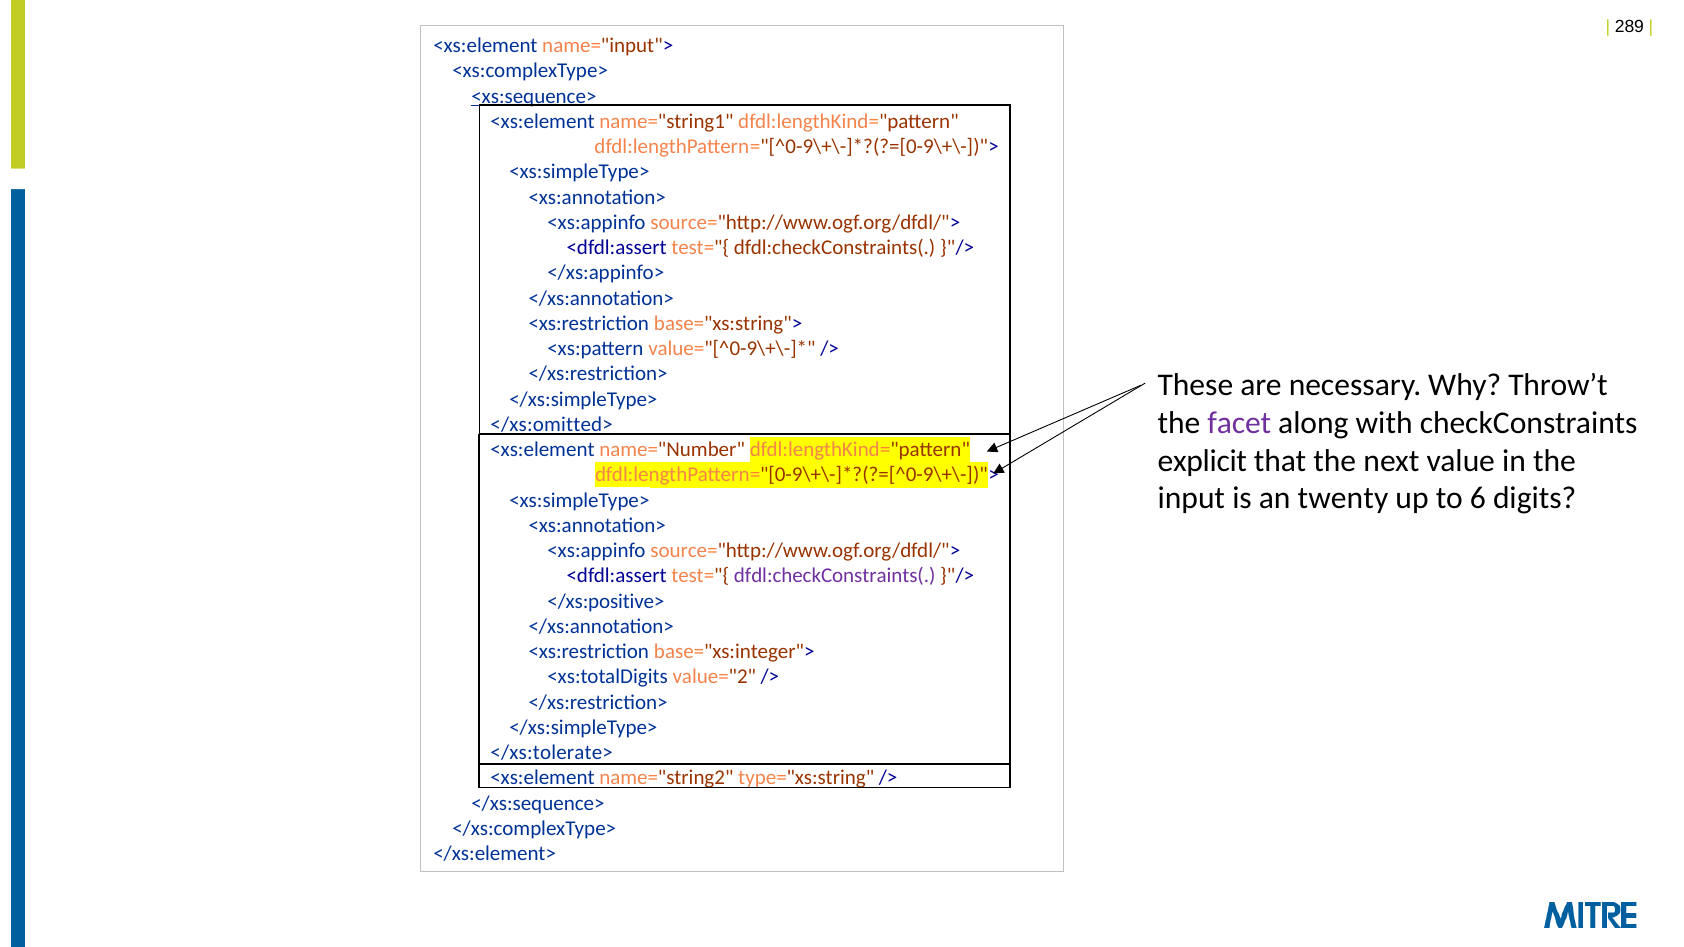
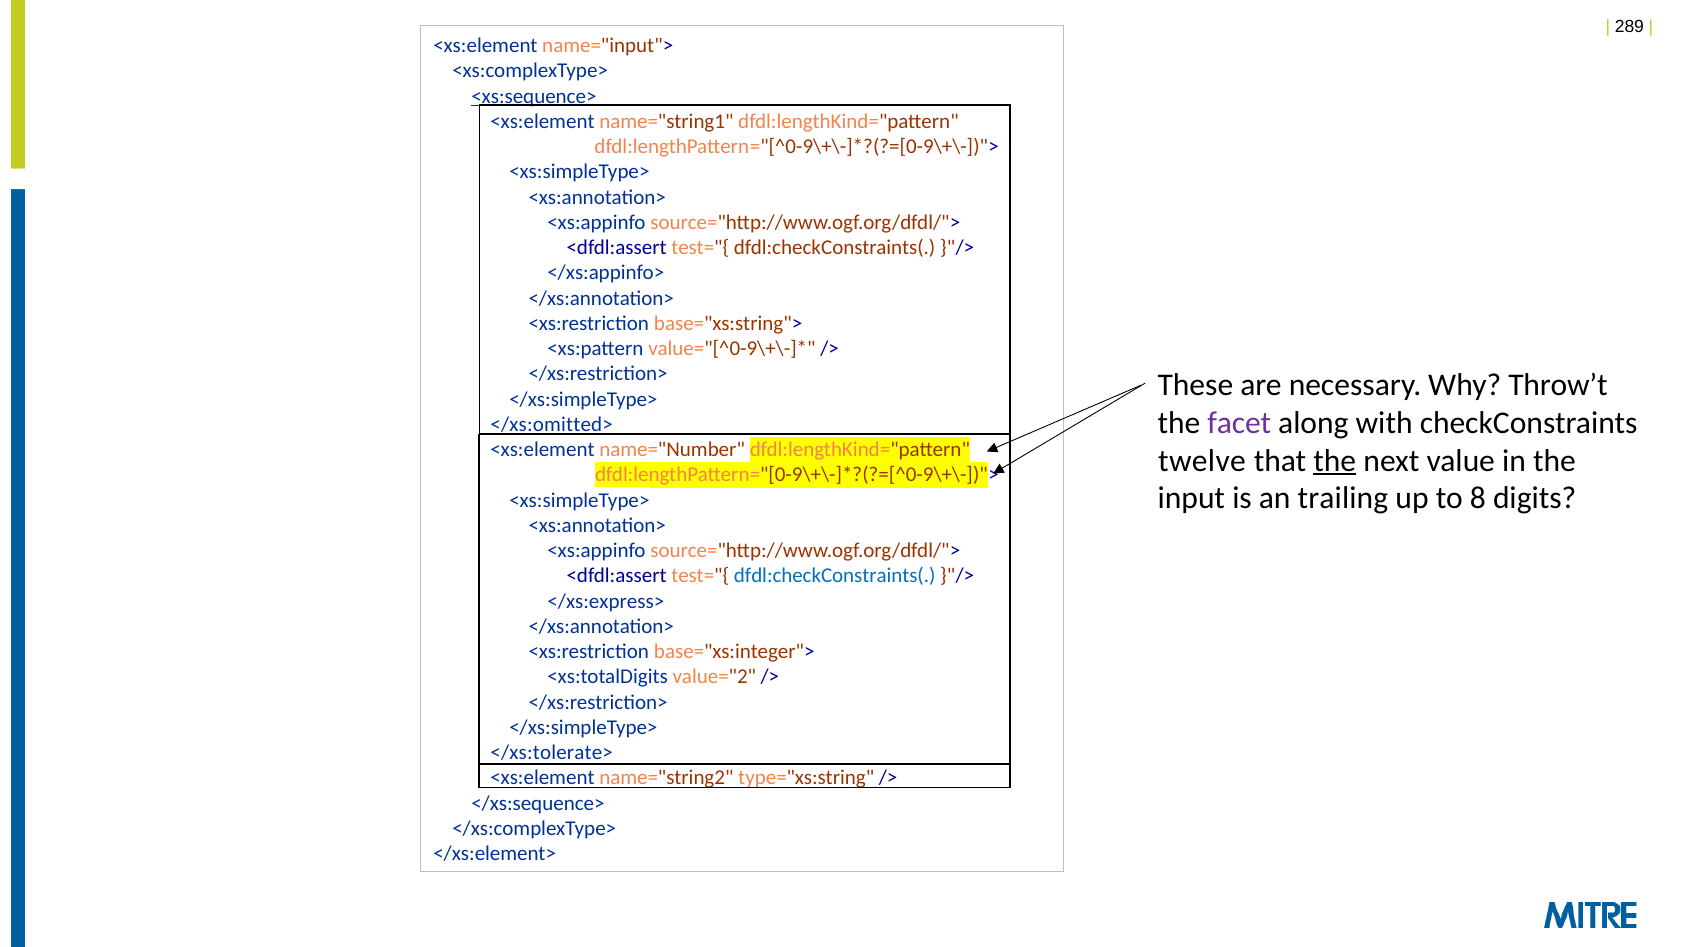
explicit: explicit -> twelve
the at (1335, 461) underline: none -> present
twenty: twenty -> trailing
6: 6 -> 8
dfdl:checkConstraints( at (835, 576) colour: purple -> blue
</xs:positive>: </xs:positive> -> </xs:express>
